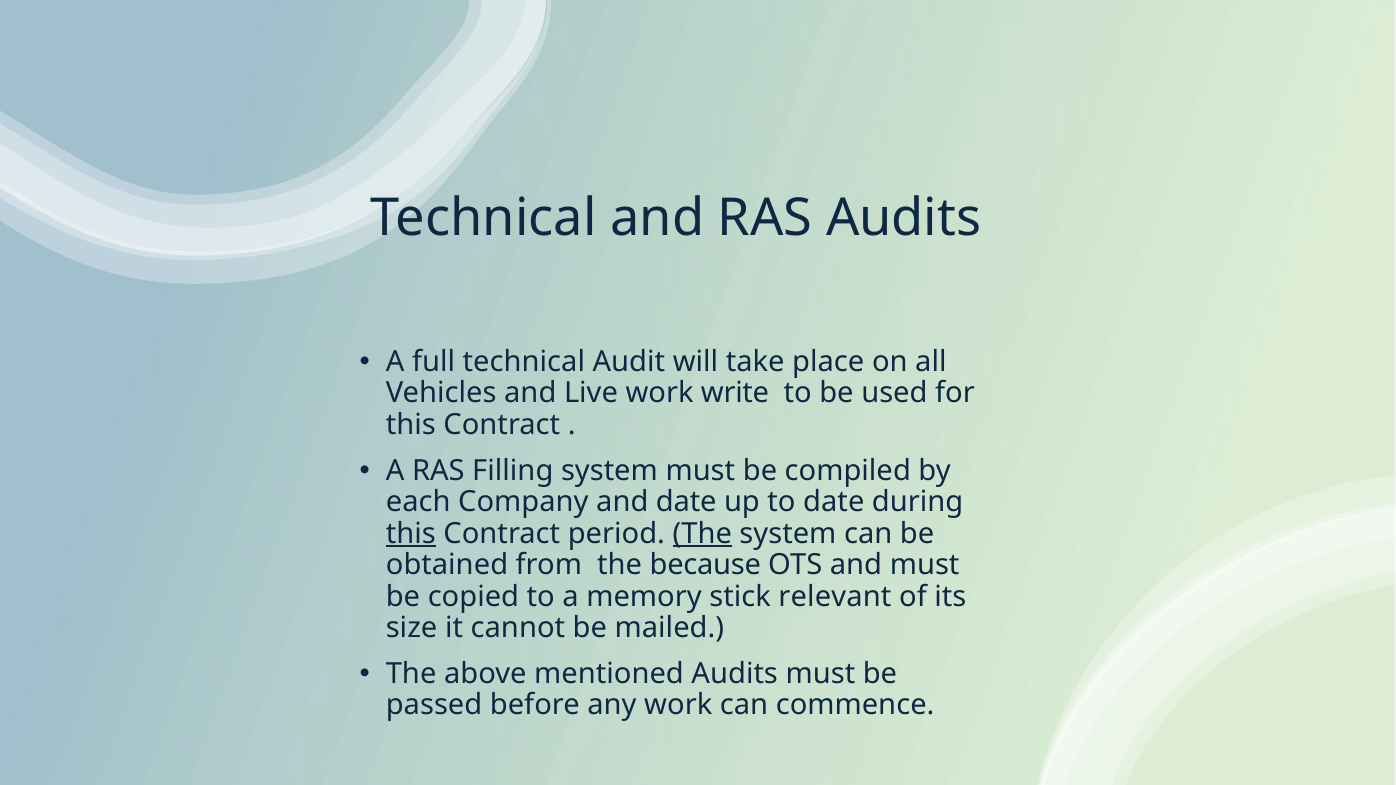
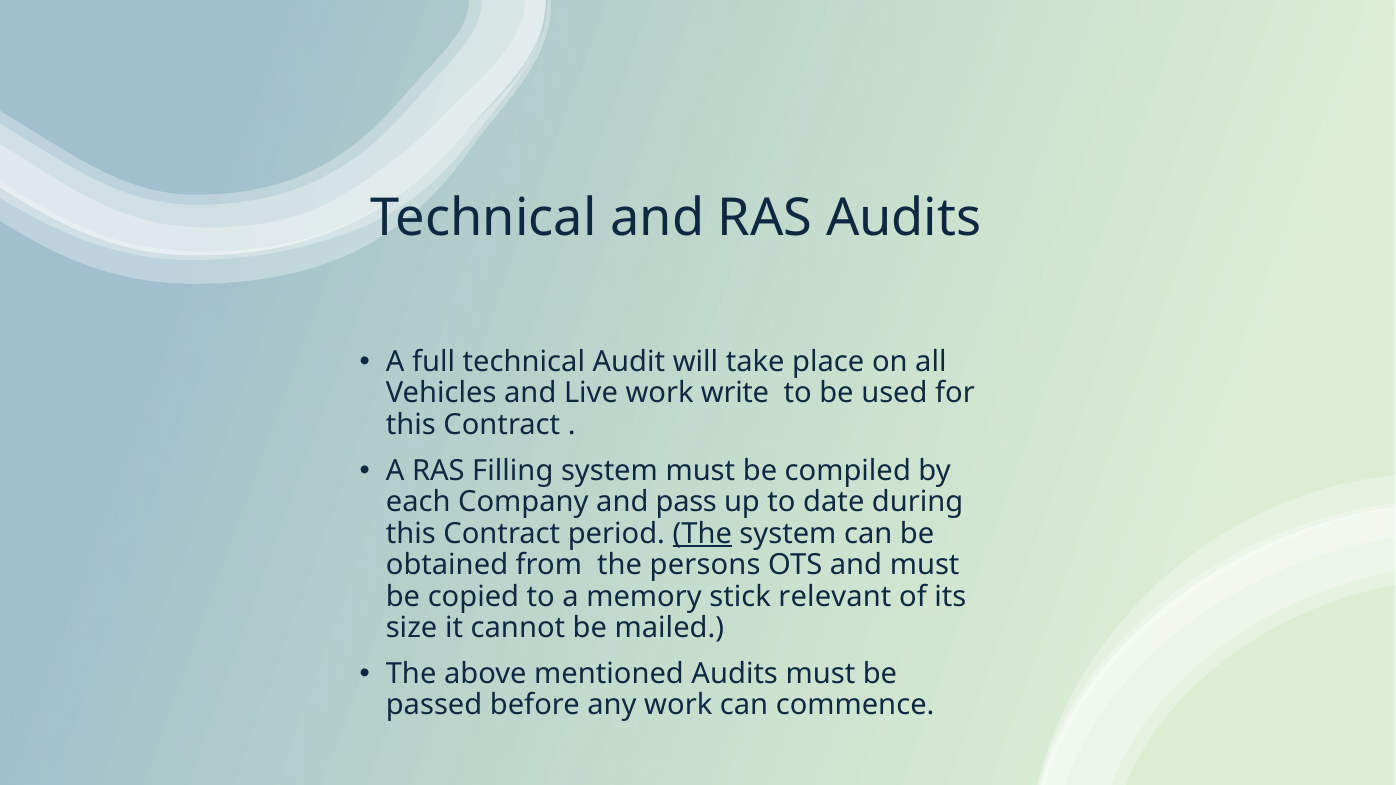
and date: date -> pass
this at (411, 534) underline: present -> none
because: because -> persons
